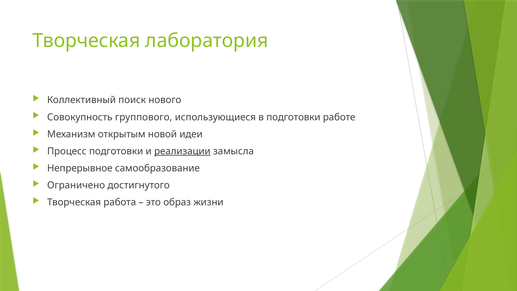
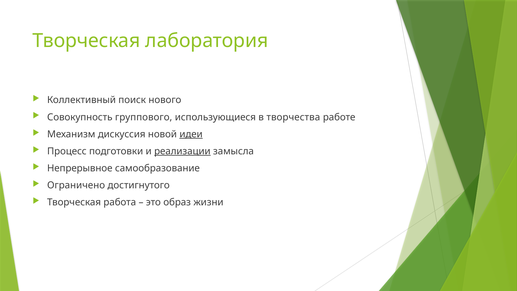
в подготовки: подготовки -> творчества
открытым: открытым -> дискуссия
идеи underline: none -> present
